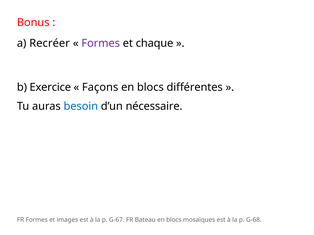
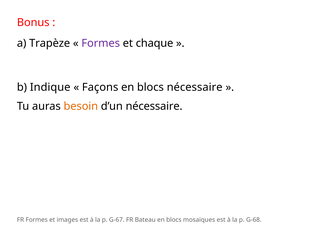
Recréer: Recréer -> Trapèze
Exercice: Exercice -> Indique
blocs différentes: différentes -> nécessaire
besoin colour: blue -> orange
